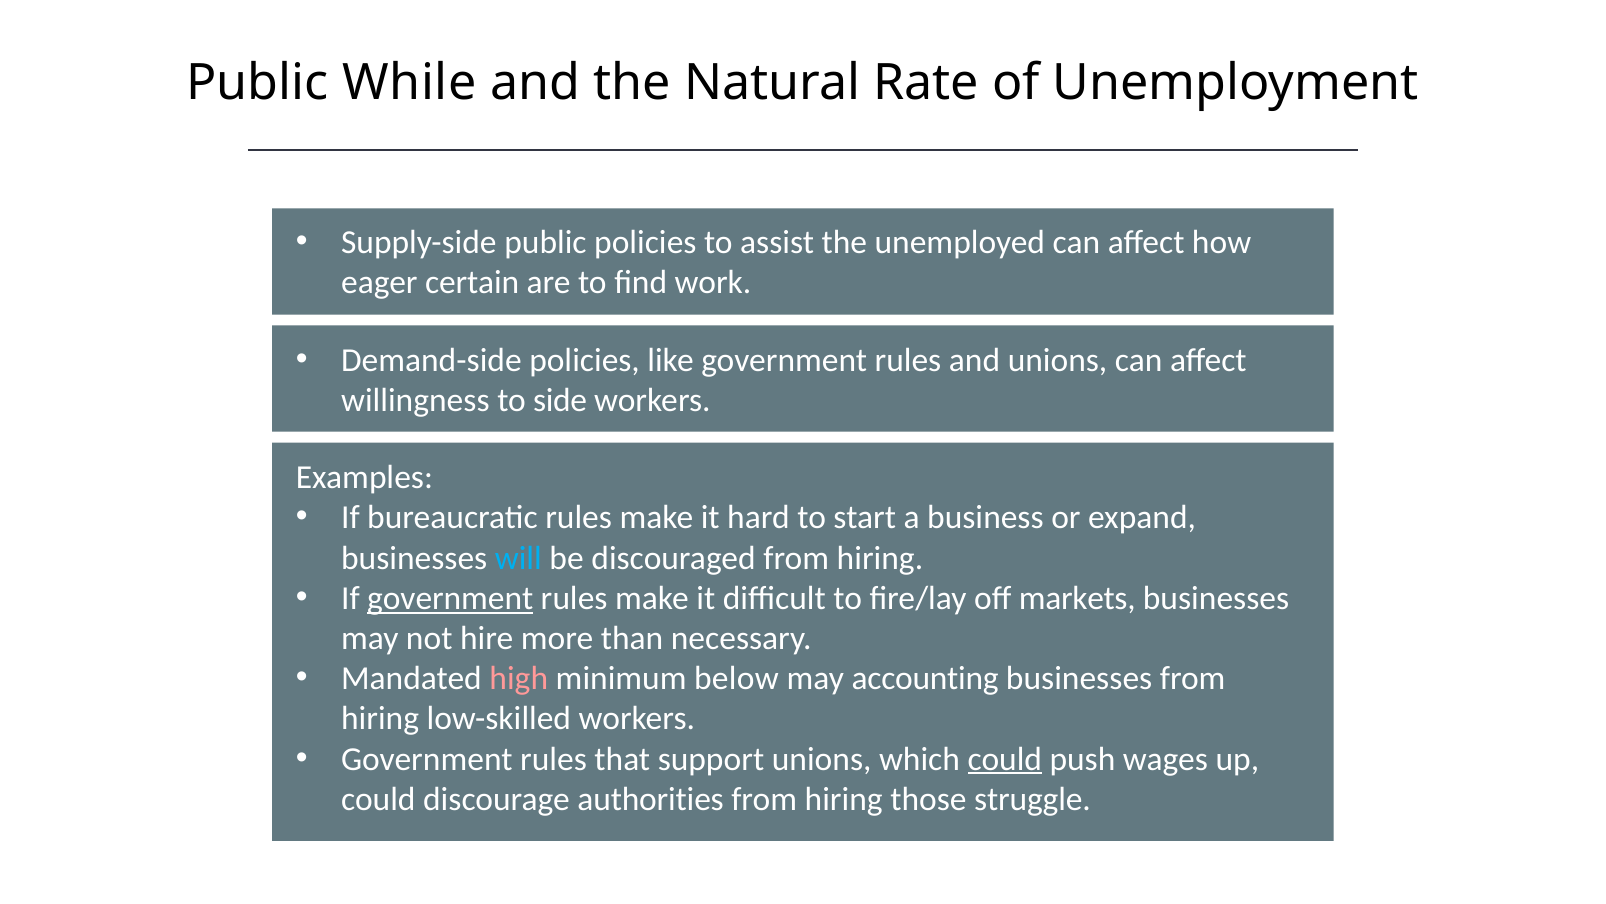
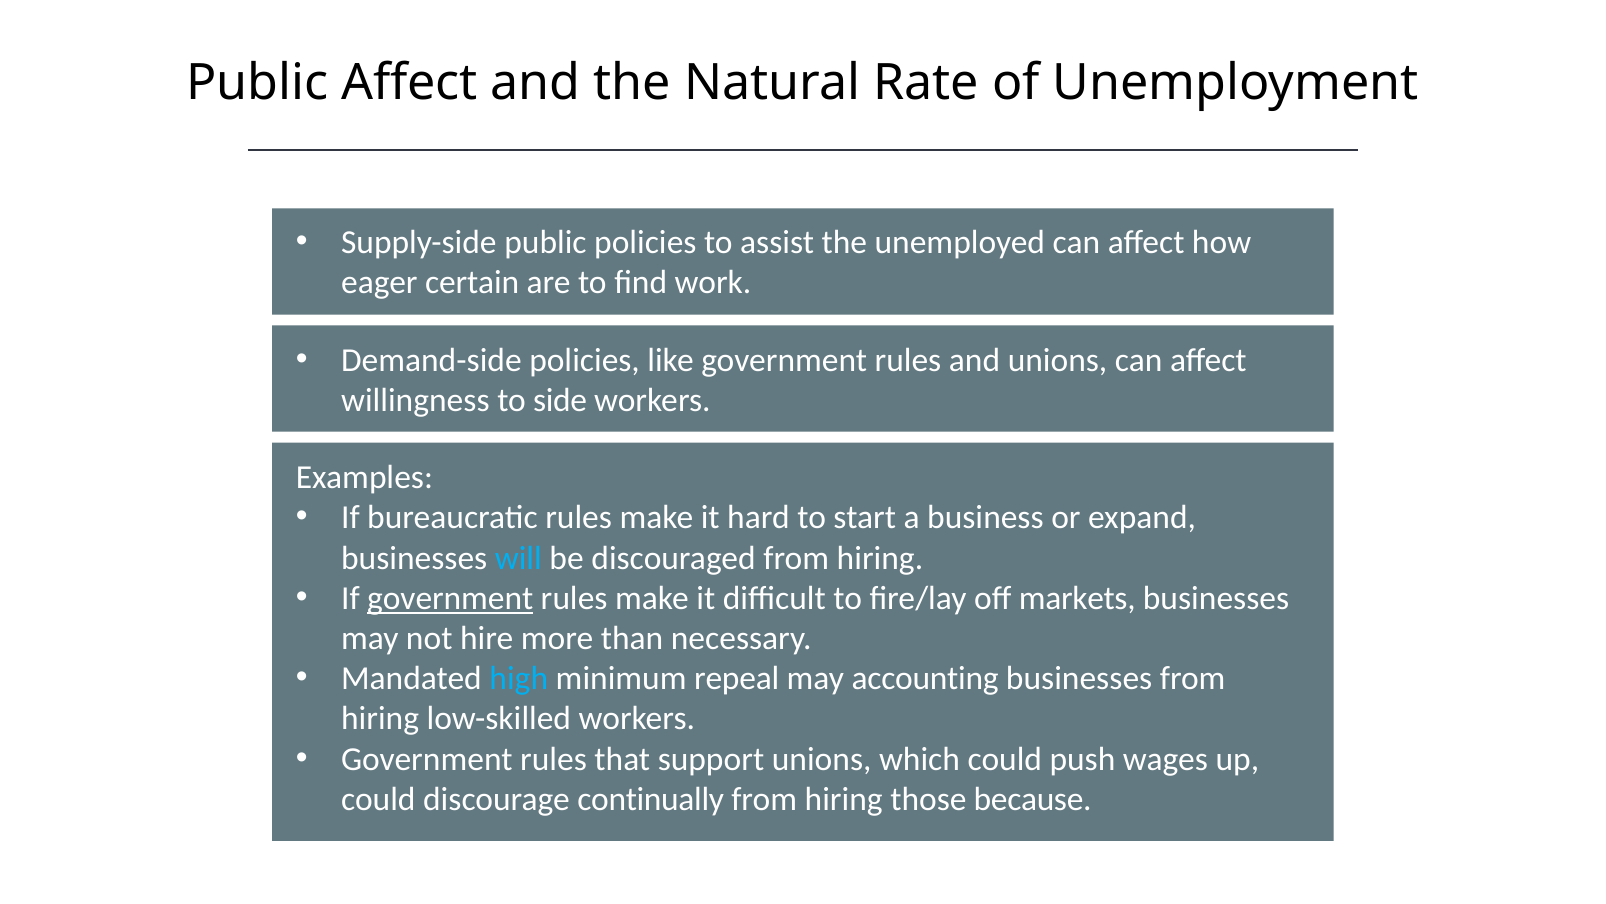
Public While: While -> Affect
high colour: pink -> light blue
below: below -> repeal
could at (1005, 758) underline: present -> none
authorities: authorities -> continually
struggle: struggle -> because
